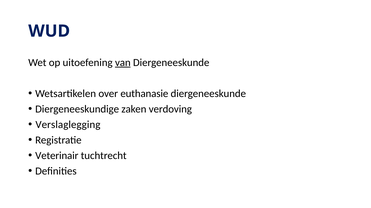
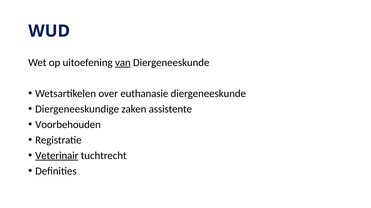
verdoving: verdoving -> assistente
Verslaglegging: Verslaglegging -> Voorbehouden
Veterinair underline: none -> present
